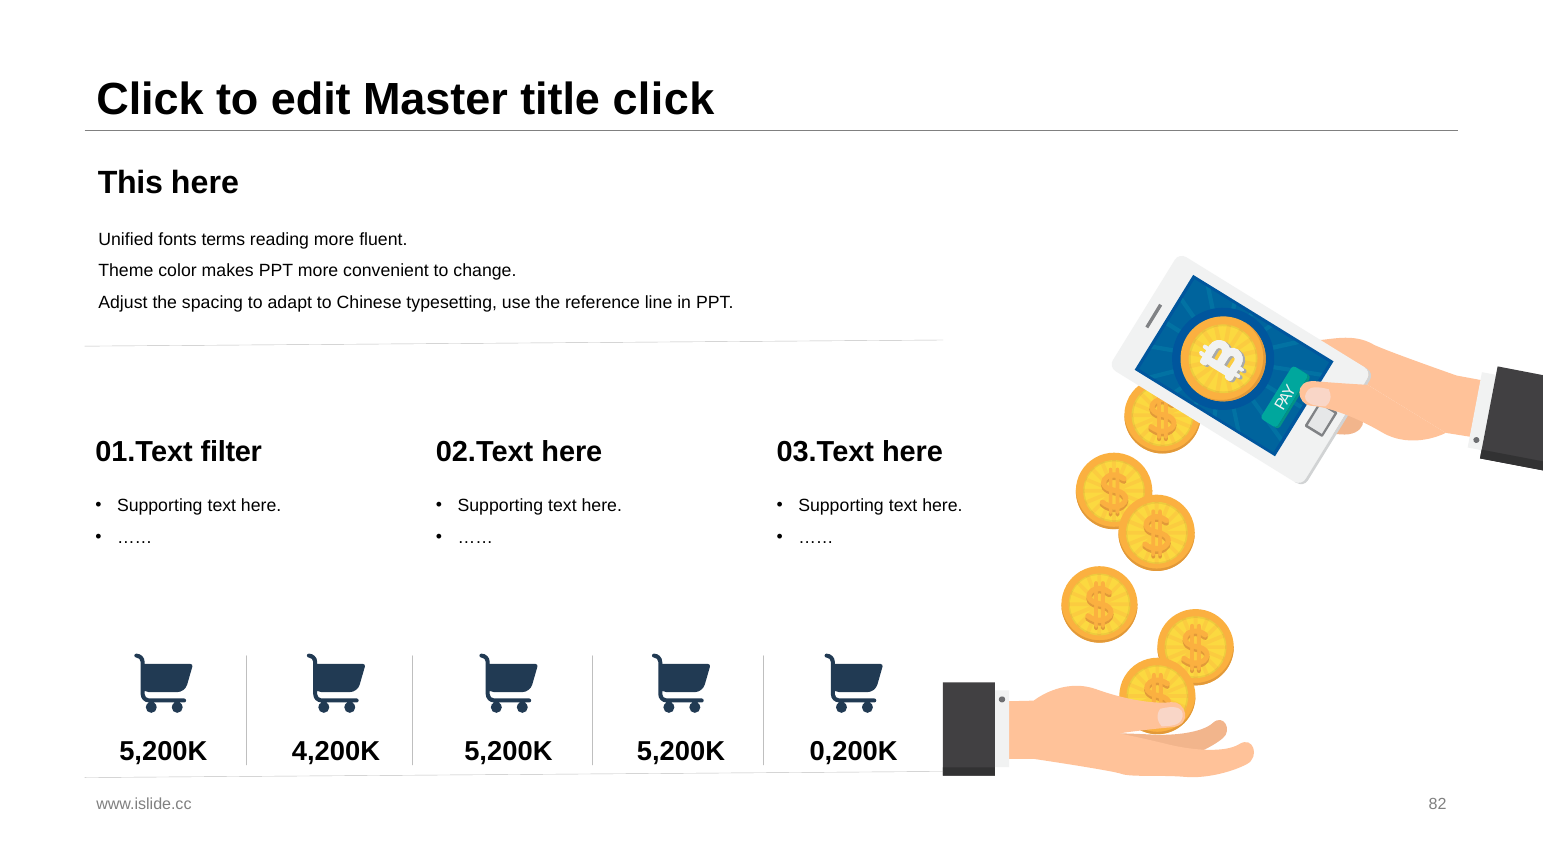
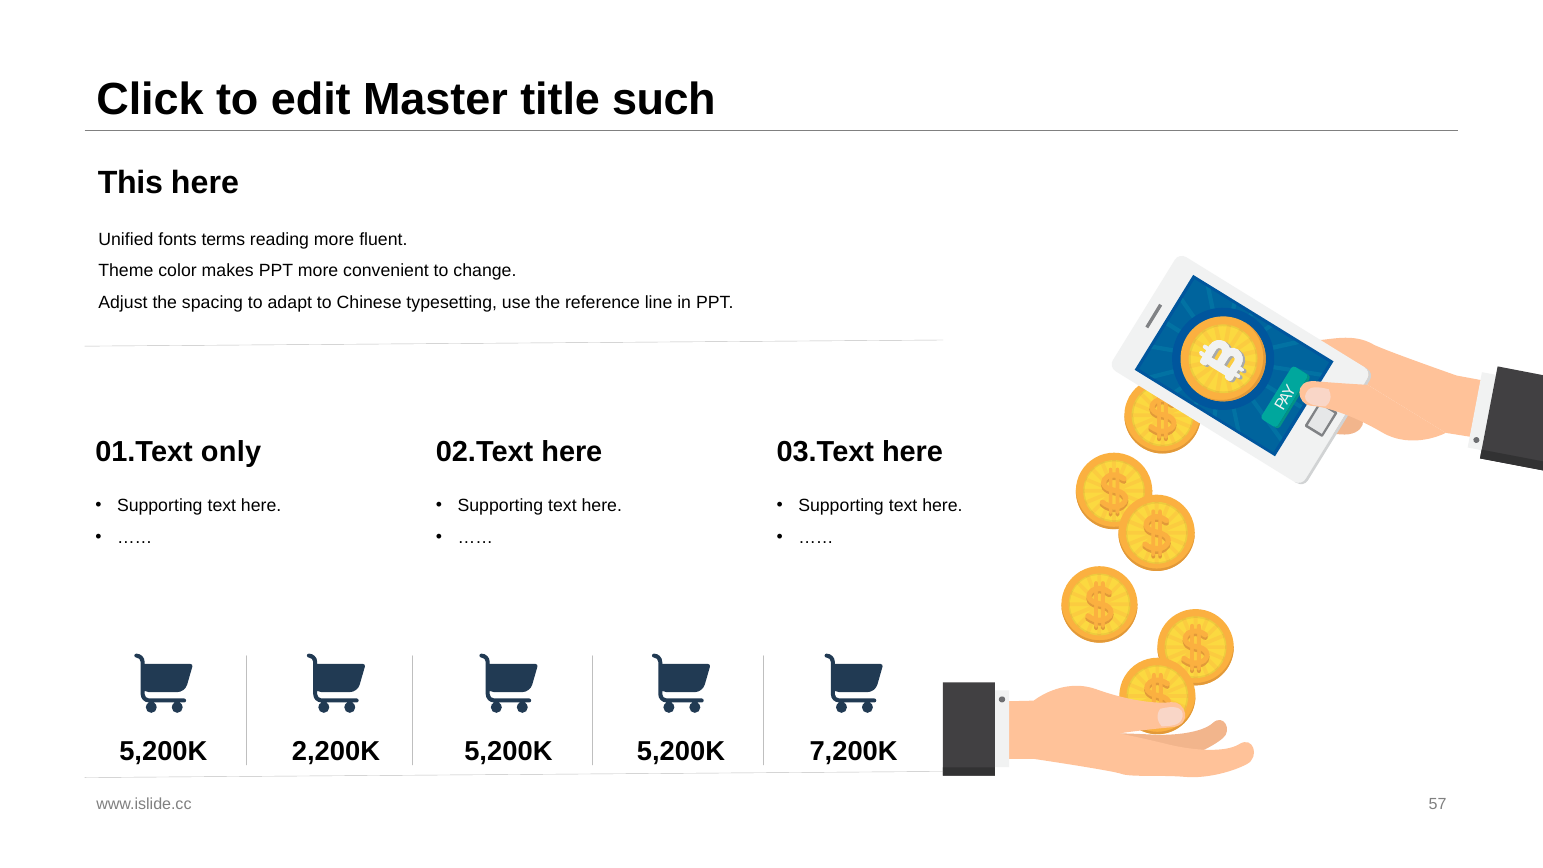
title click: click -> such
filter: filter -> only
4,200K: 4,200K -> 2,200K
0,200K: 0,200K -> 7,200K
82: 82 -> 57
